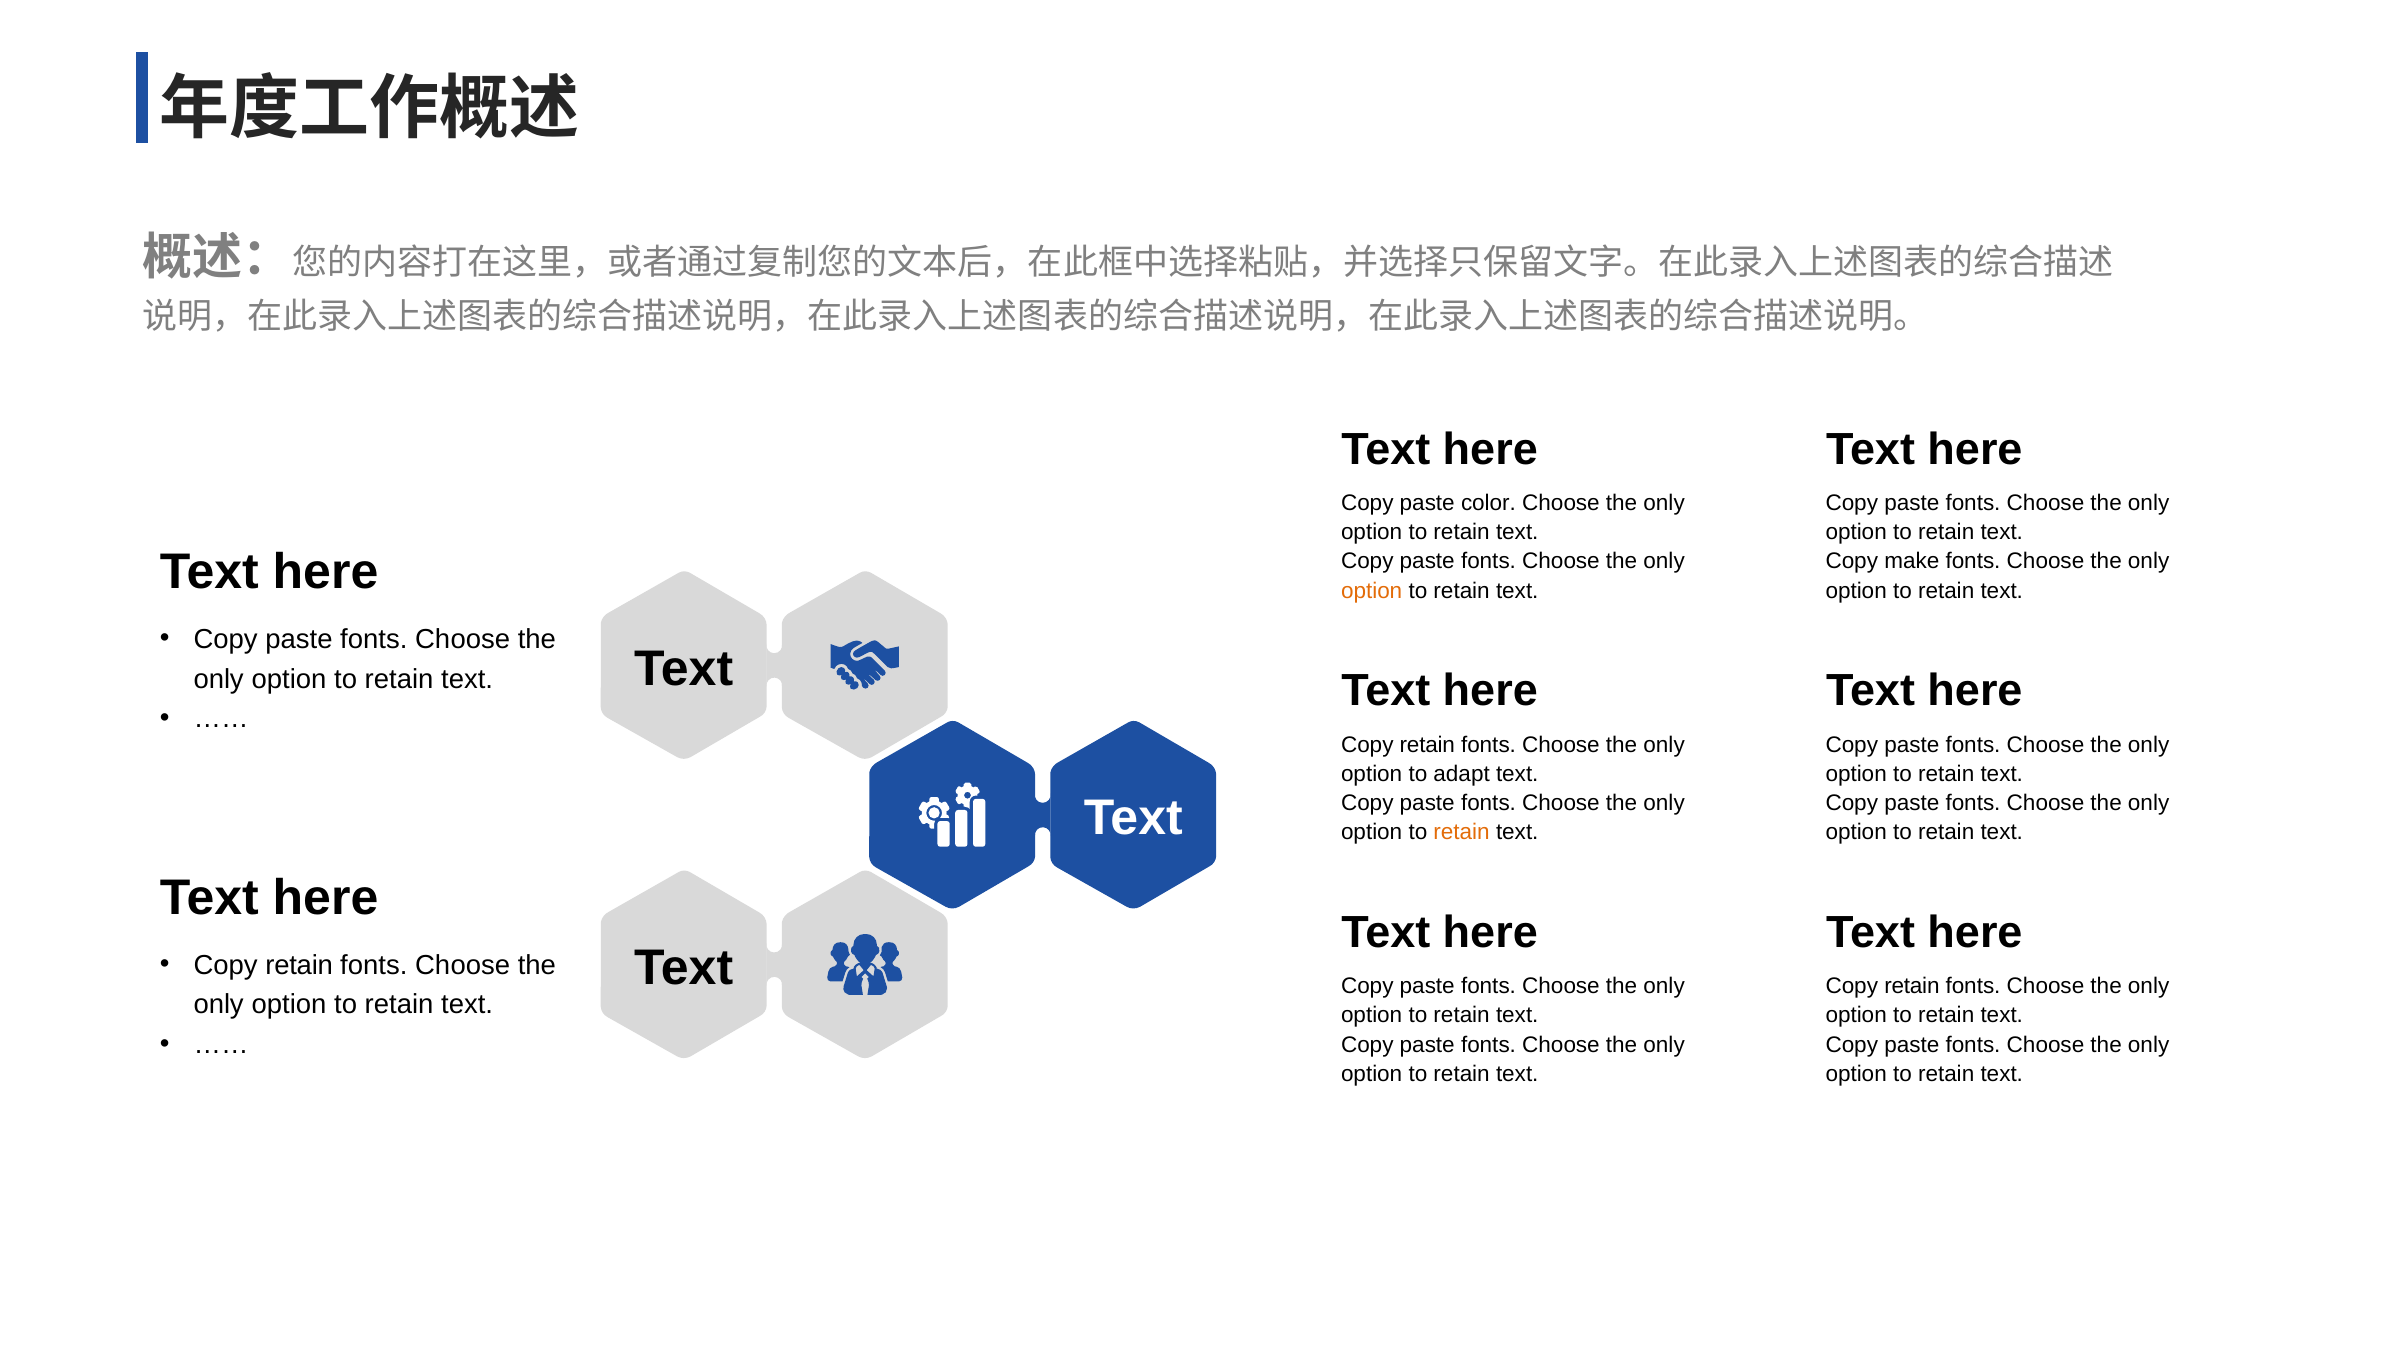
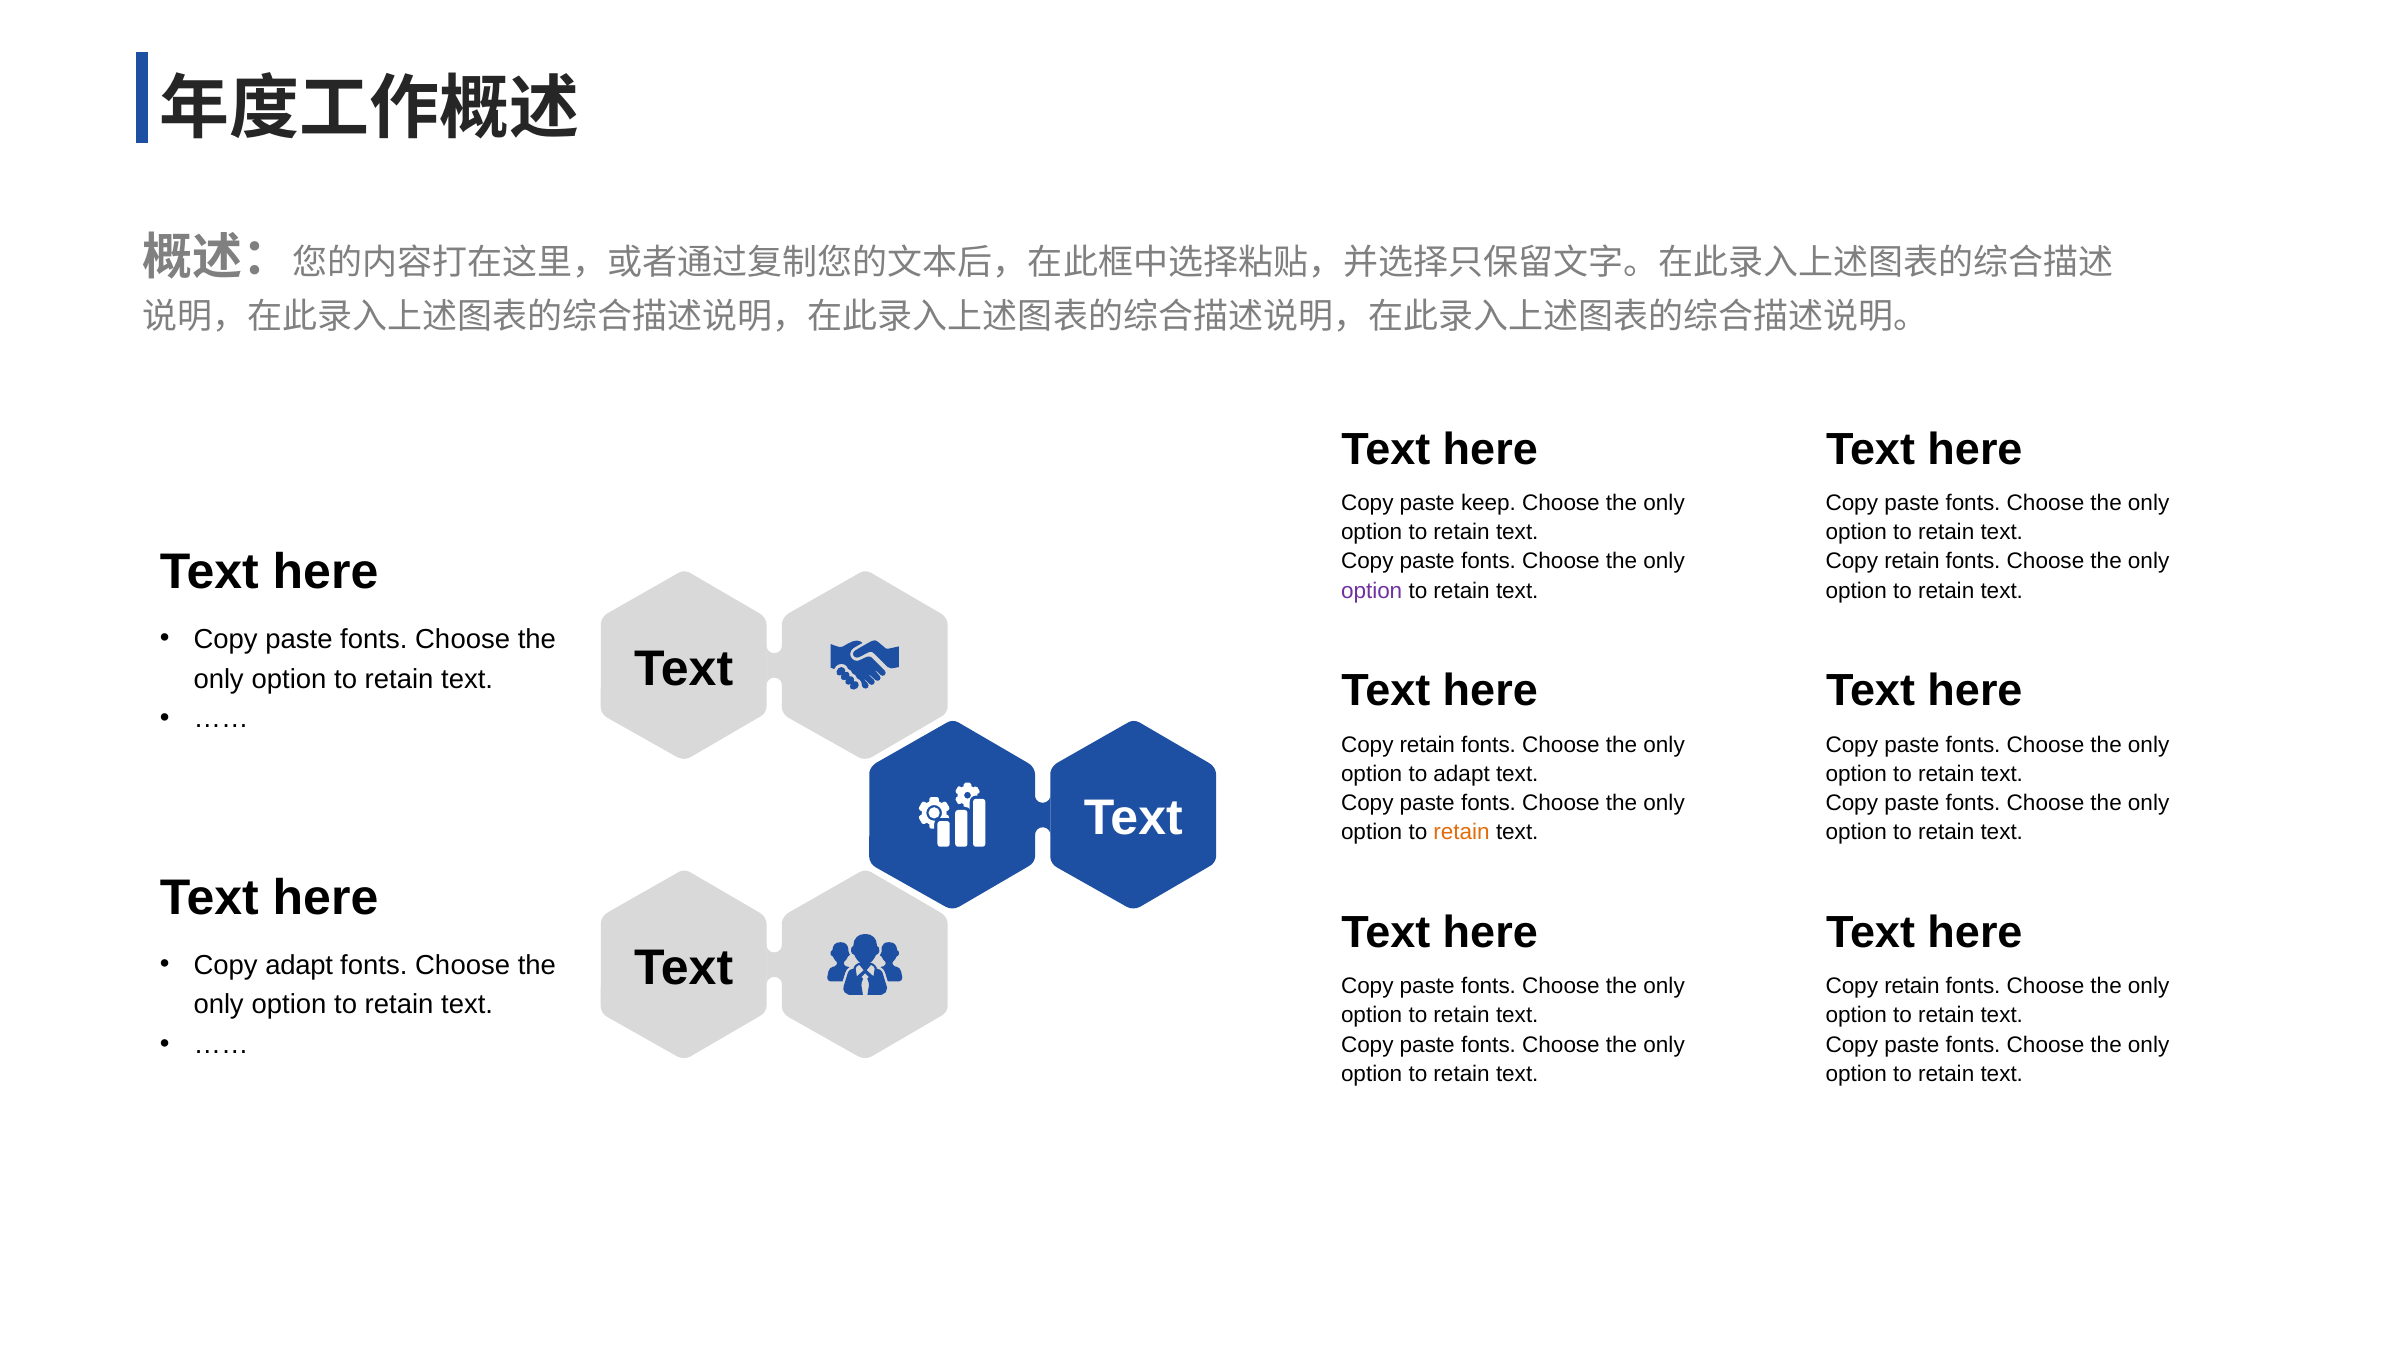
color: color -> keep
make at (1912, 561): make -> retain
option at (1372, 591) colour: orange -> purple
retain at (299, 965): retain -> adapt
